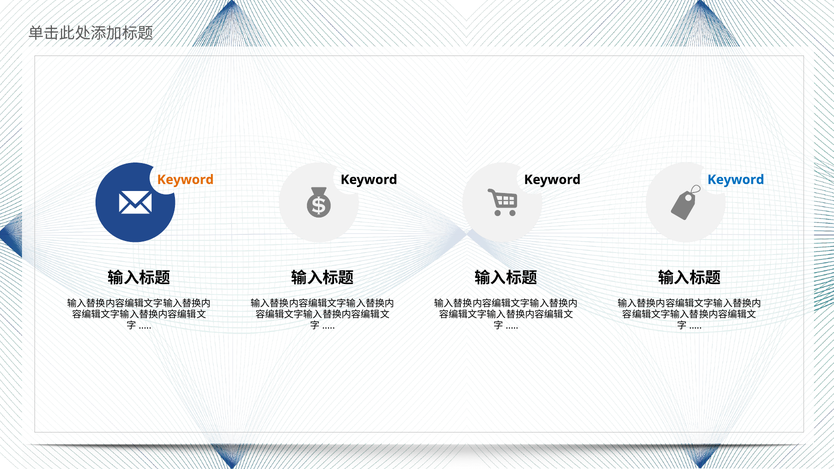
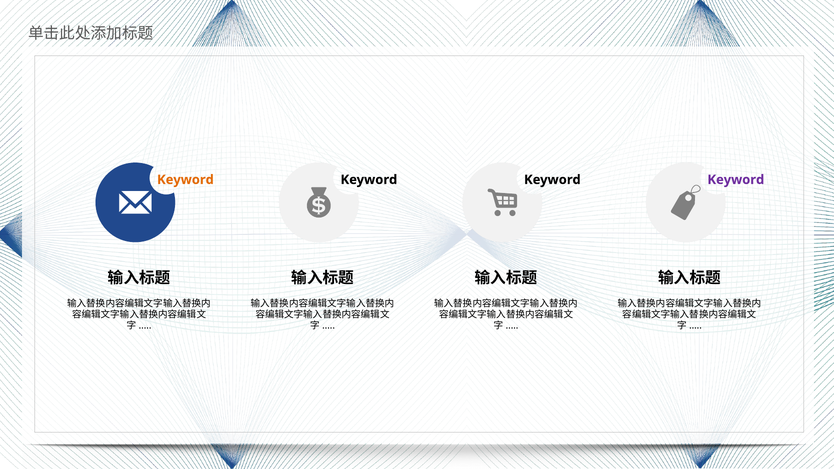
Keyword at (736, 180) colour: blue -> purple
